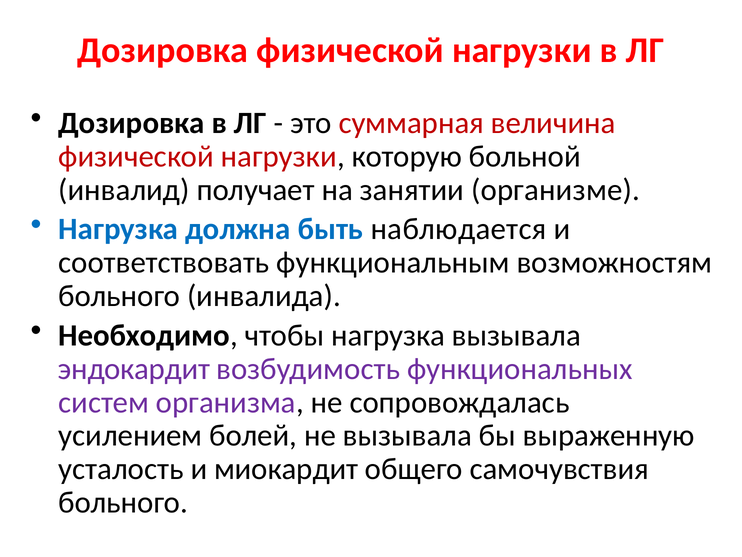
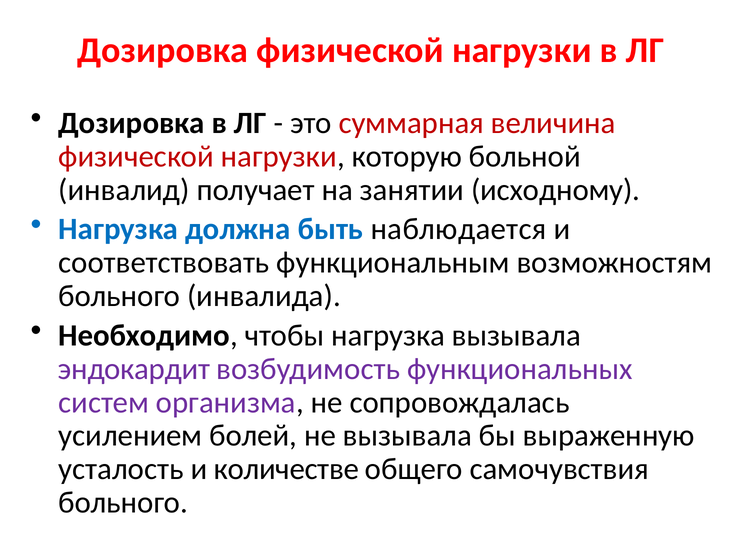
организме: организме -> исходному
миокардит: миокардит -> количестве
